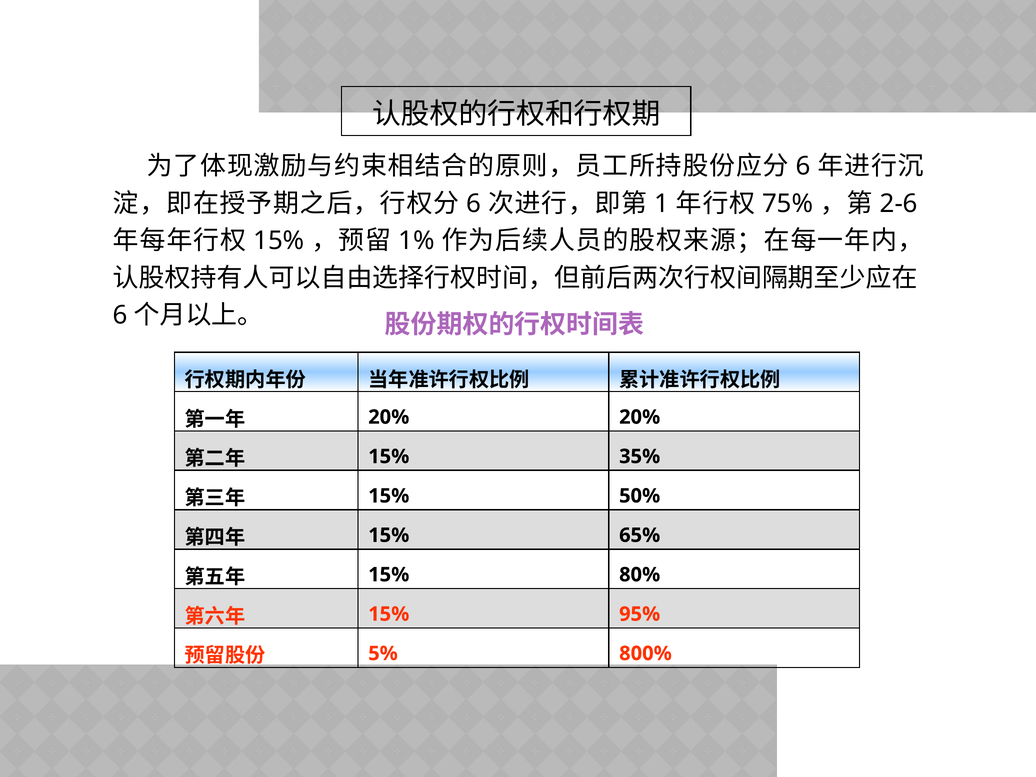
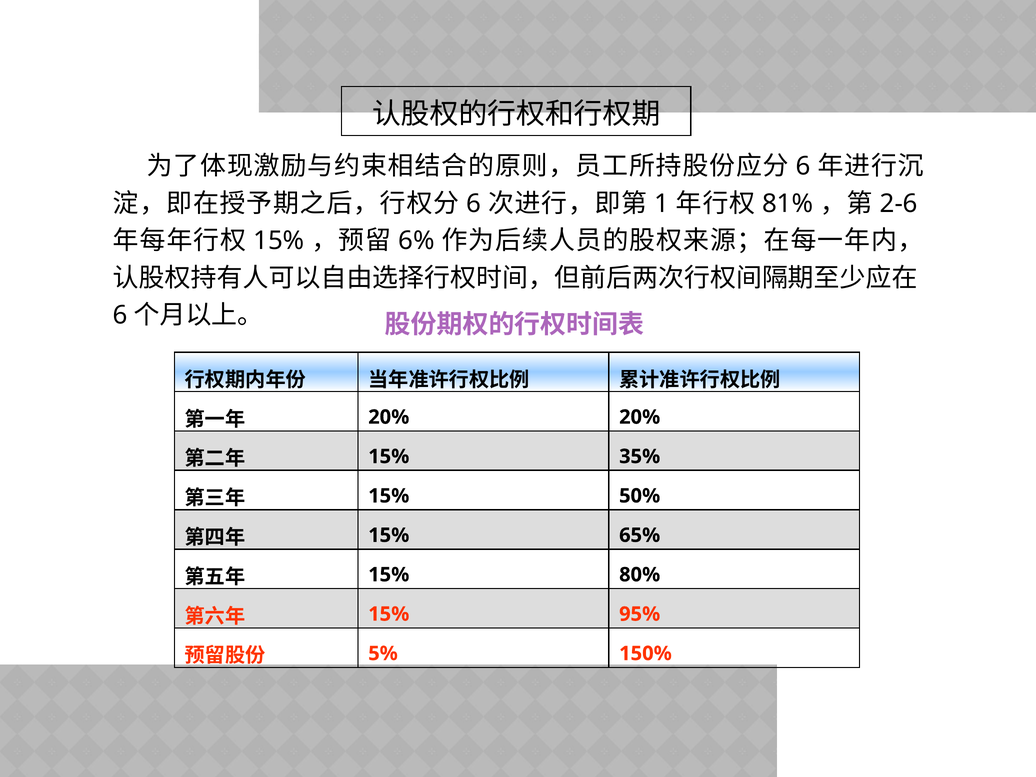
75%: 75% -> 81%
1%: 1% -> 6%
800%: 800% -> 150%
